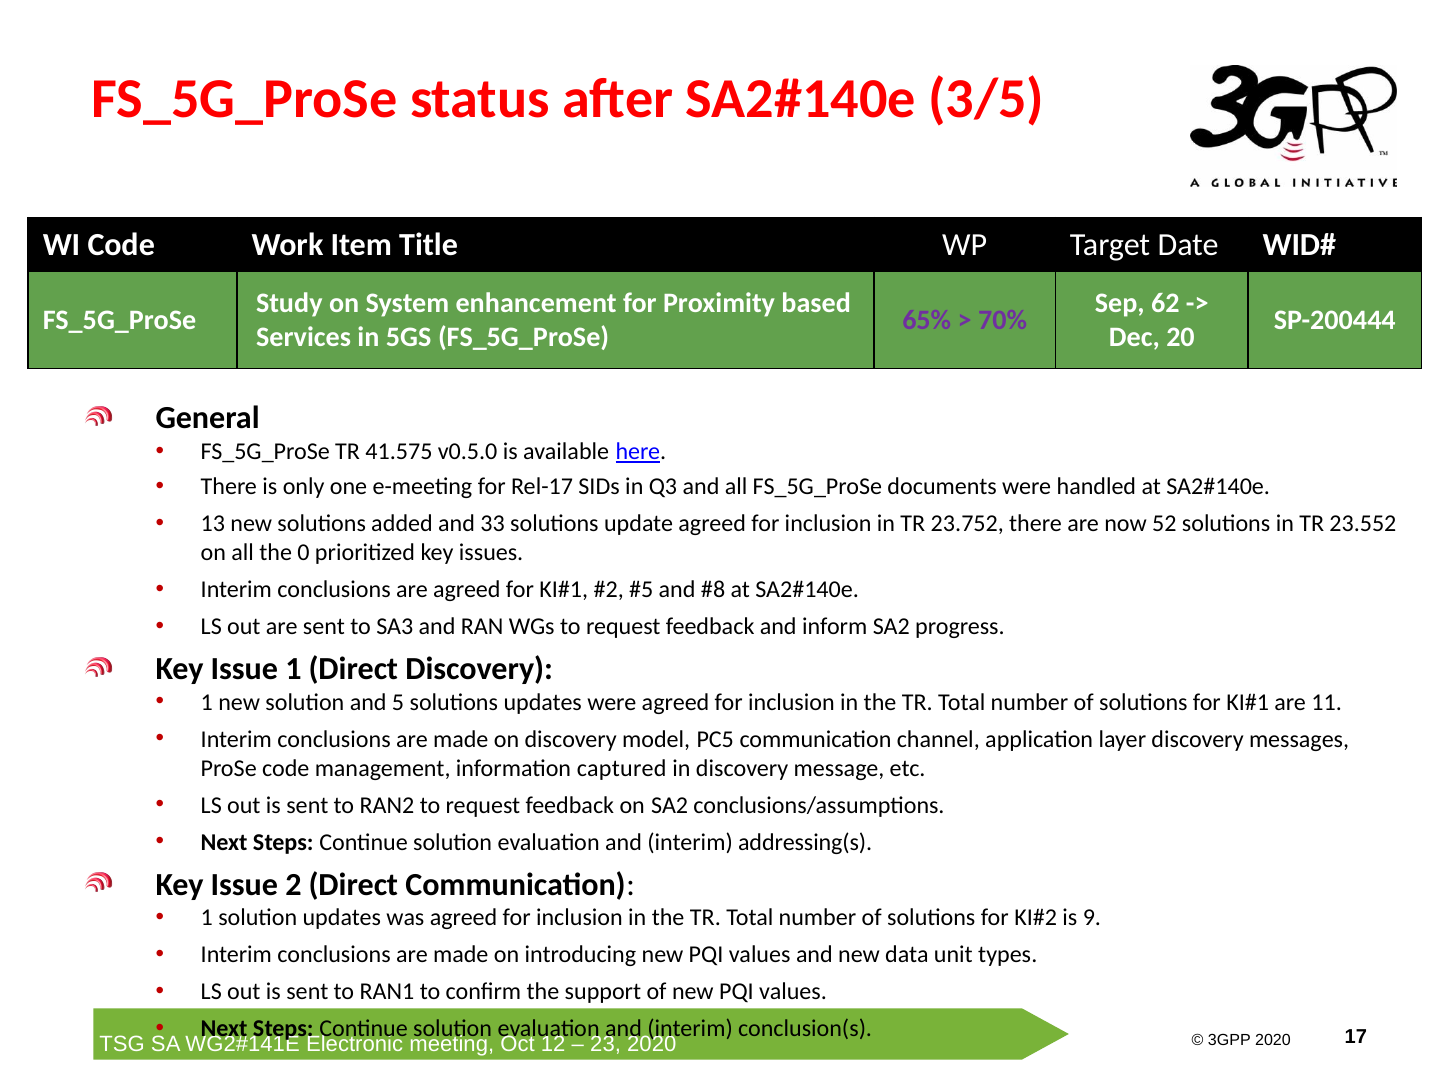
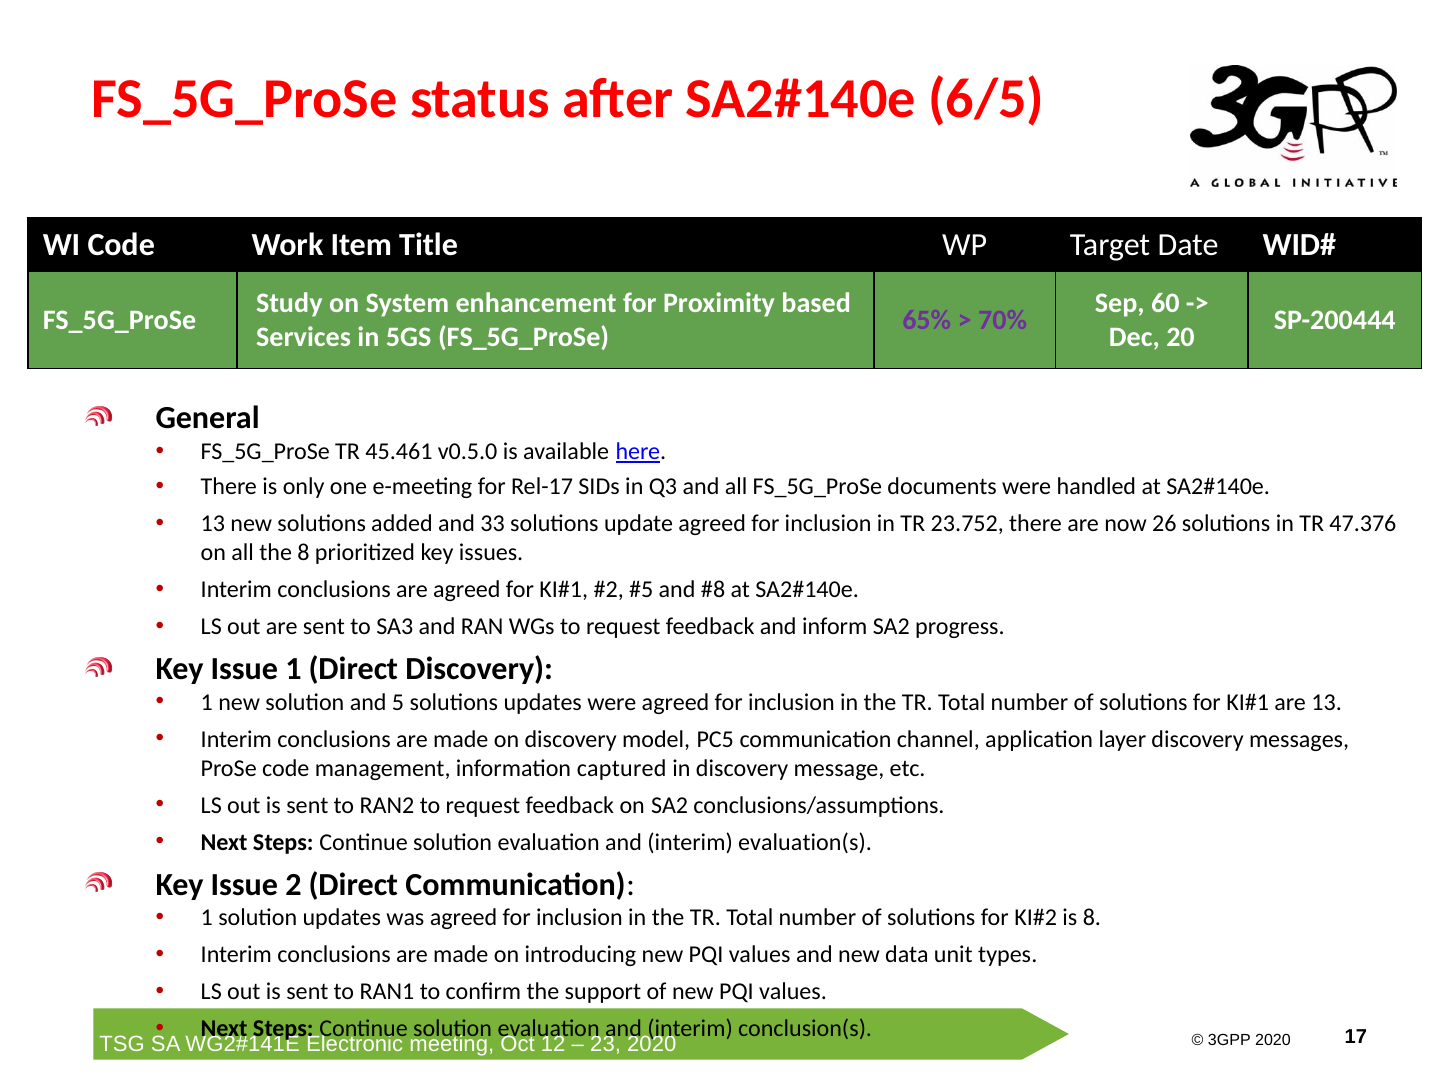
3/5: 3/5 -> 6/5
62: 62 -> 60
41.575: 41.575 -> 45.461
52: 52 -> 26
23.552: 23.552 -> 47.376
the 0: 0 -> 8
are 11: 11 -> 13
addressing(s: addressing(s -> evaluation(s
is 9: 9 -> 8
